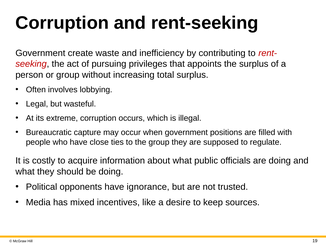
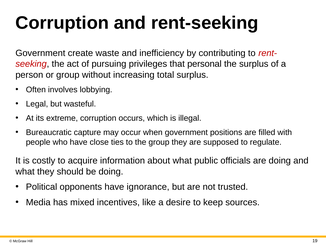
appoints: appoints -> personal
